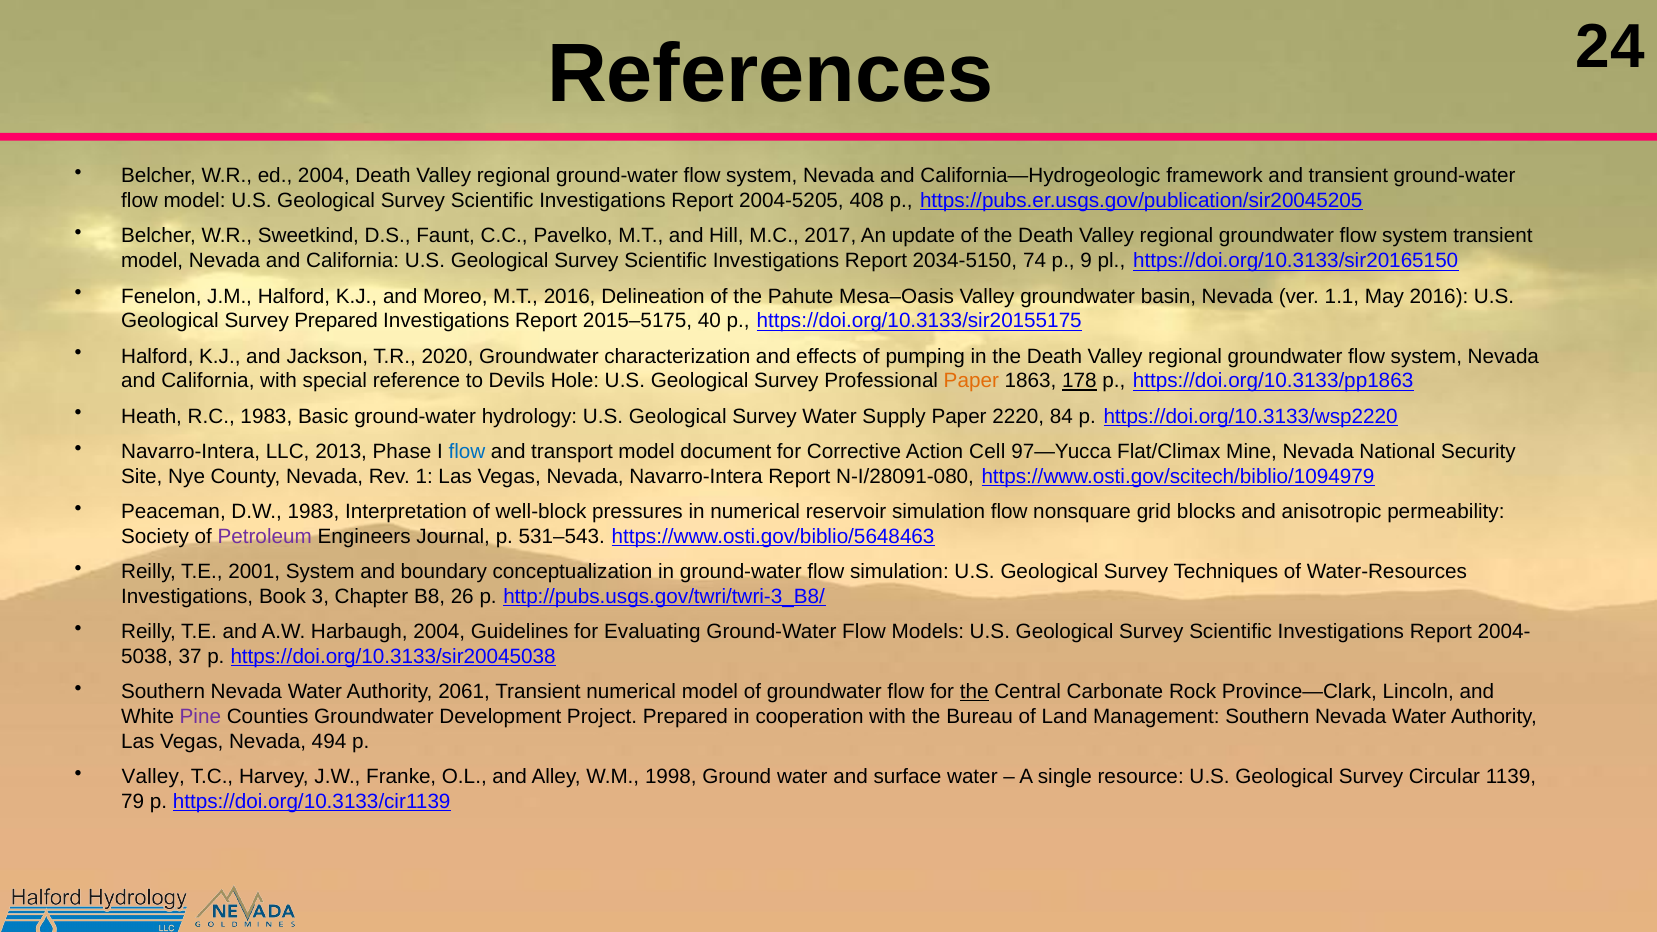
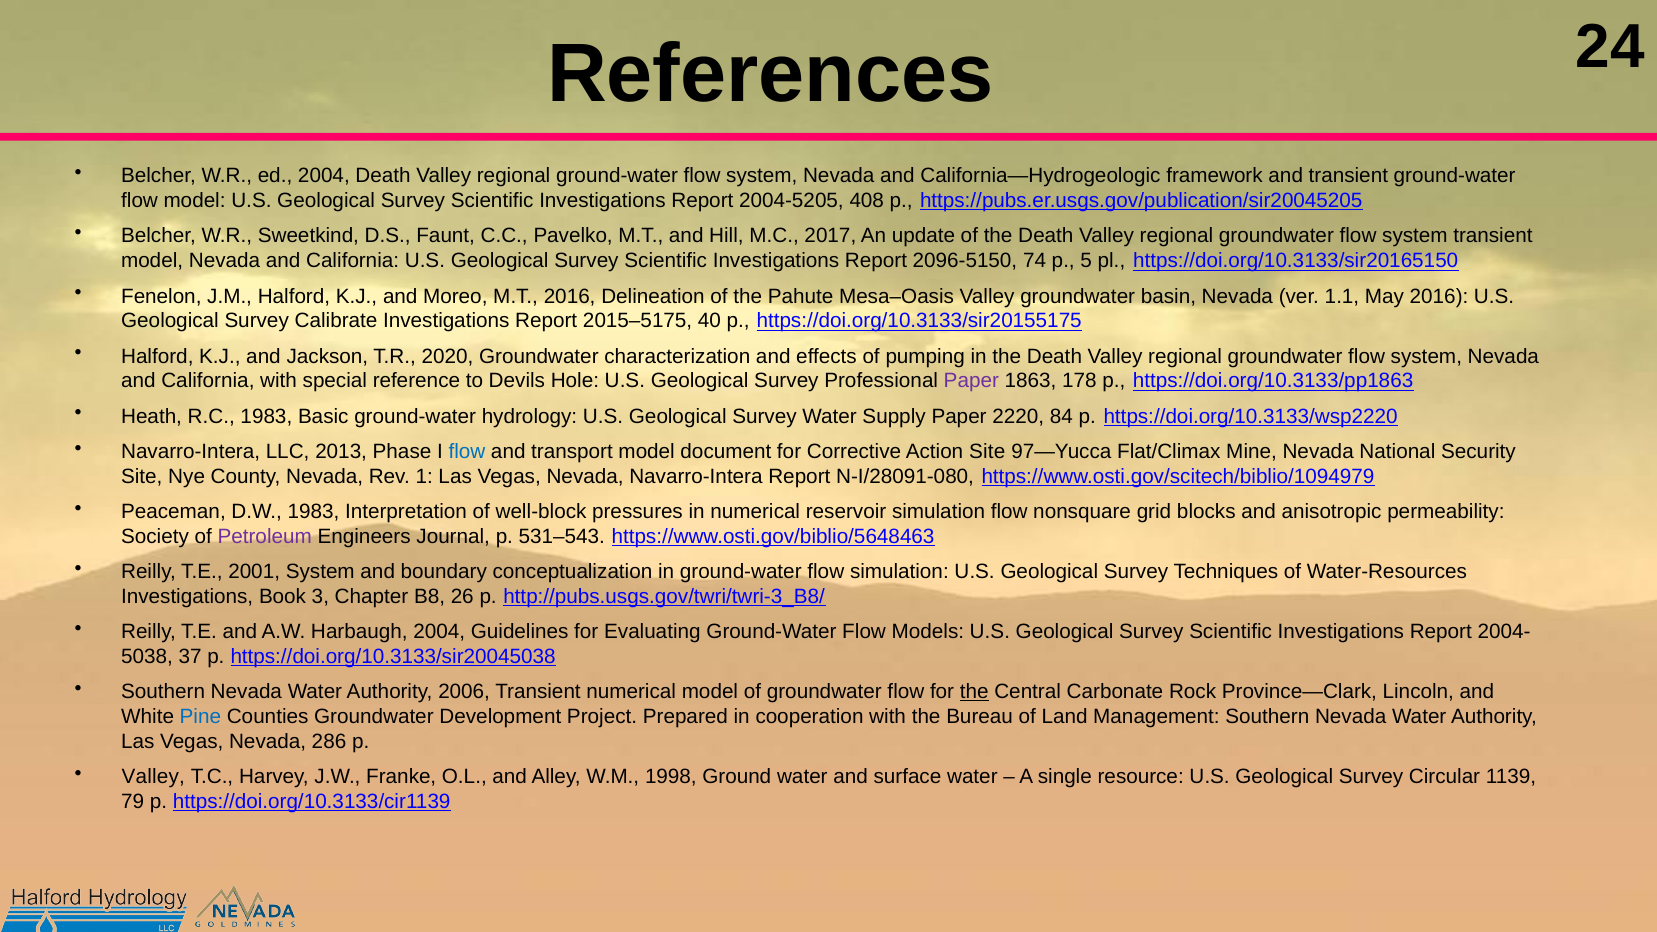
2034-5150: 2034-5150 -> 2096-5150
9: 9 -> 5
Survey Prepared: Prepared -> Calibrate
Paper at (971, 381) colour: orange -> purple
178 underline: present -> none
Action Cell: Cell -> Site
2061: 2061 -> 2006
Pine colour: purple -> blue
494: 494 -> 286
